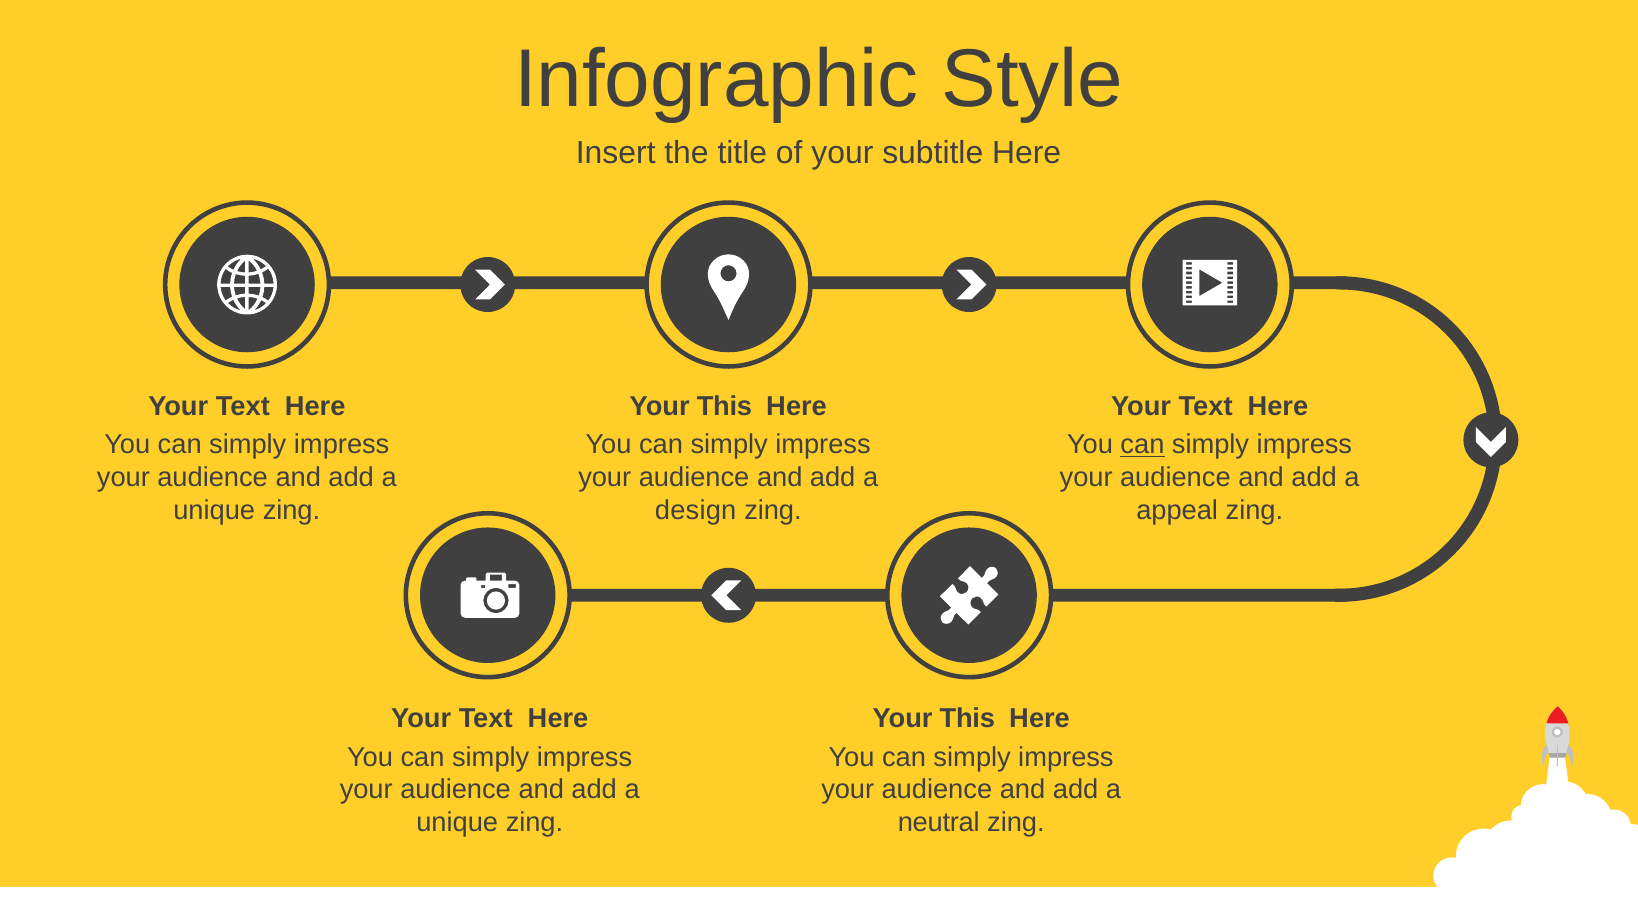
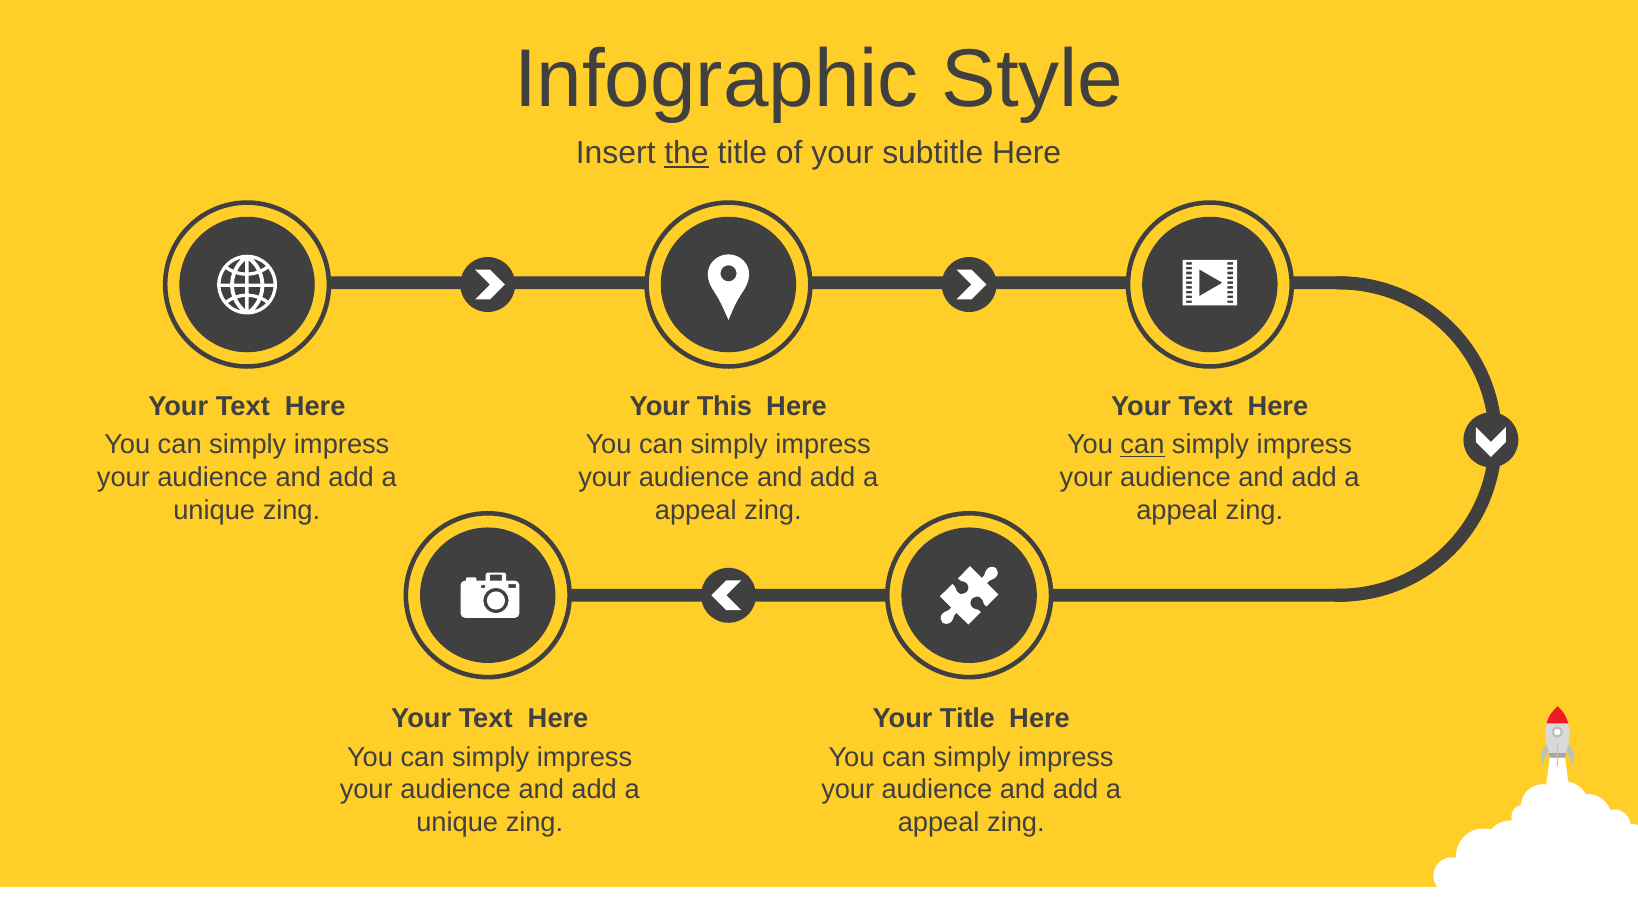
the underline: none -> present
design at (696, 510): design -> appeal
This at (967, 718): This -> Title
neutral at (939, 822): neutral -> appeal
